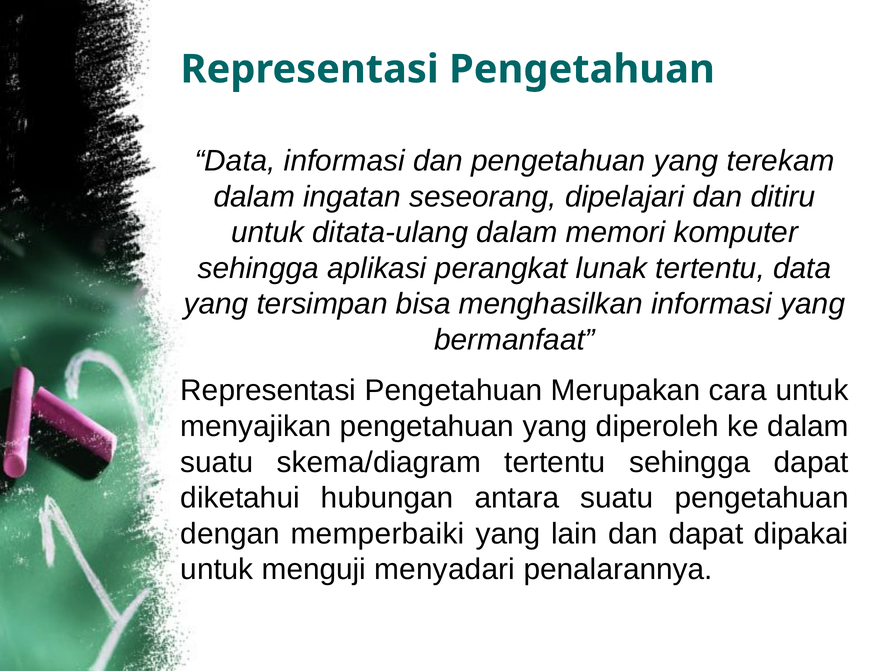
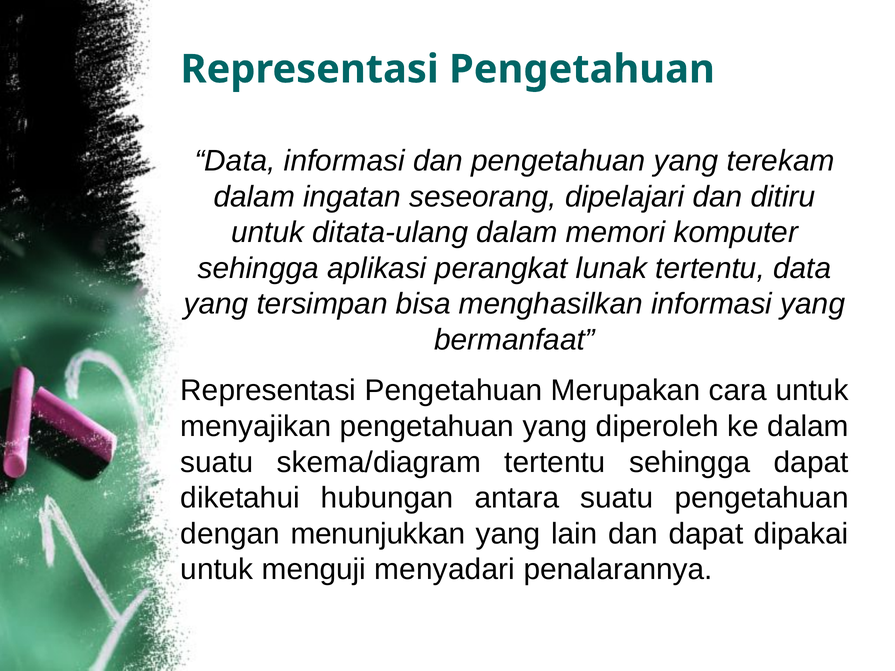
memperbaiki: memperbaiki -> menunjukkan
